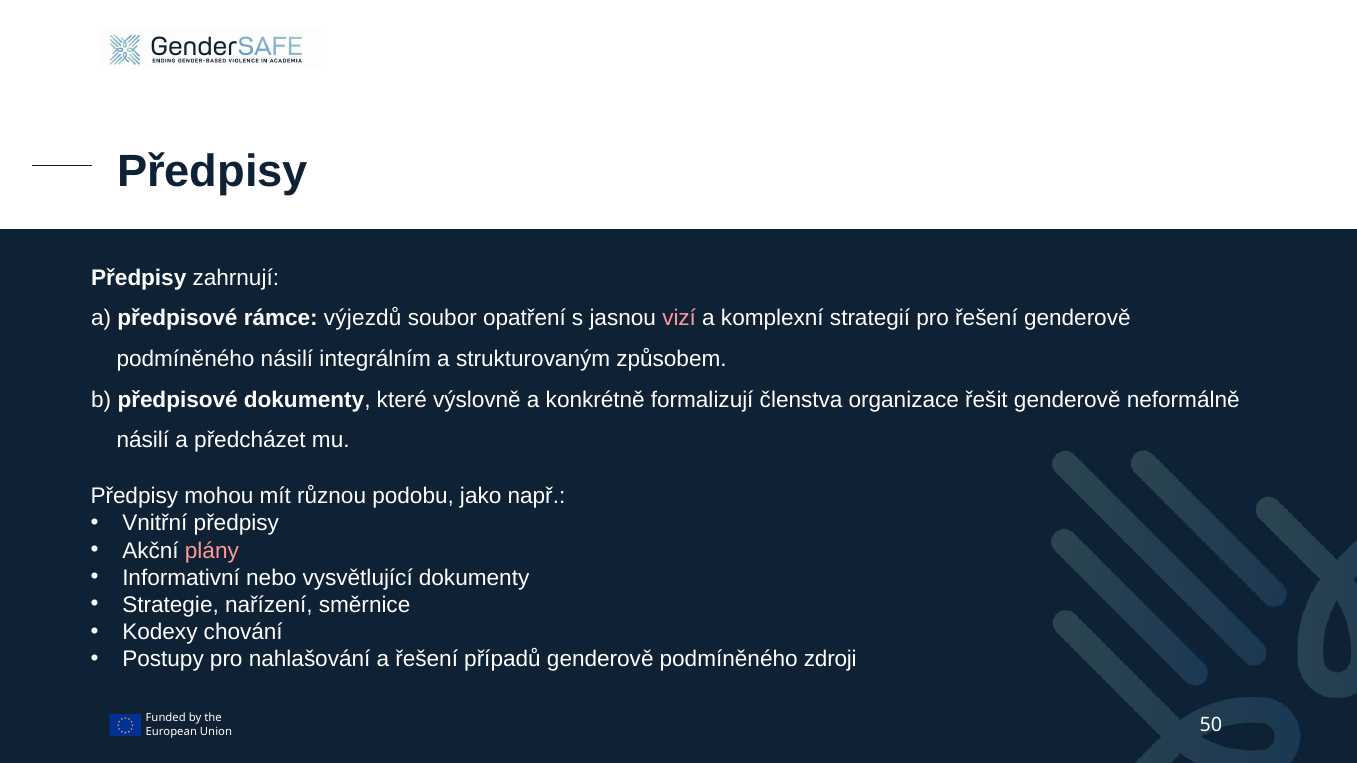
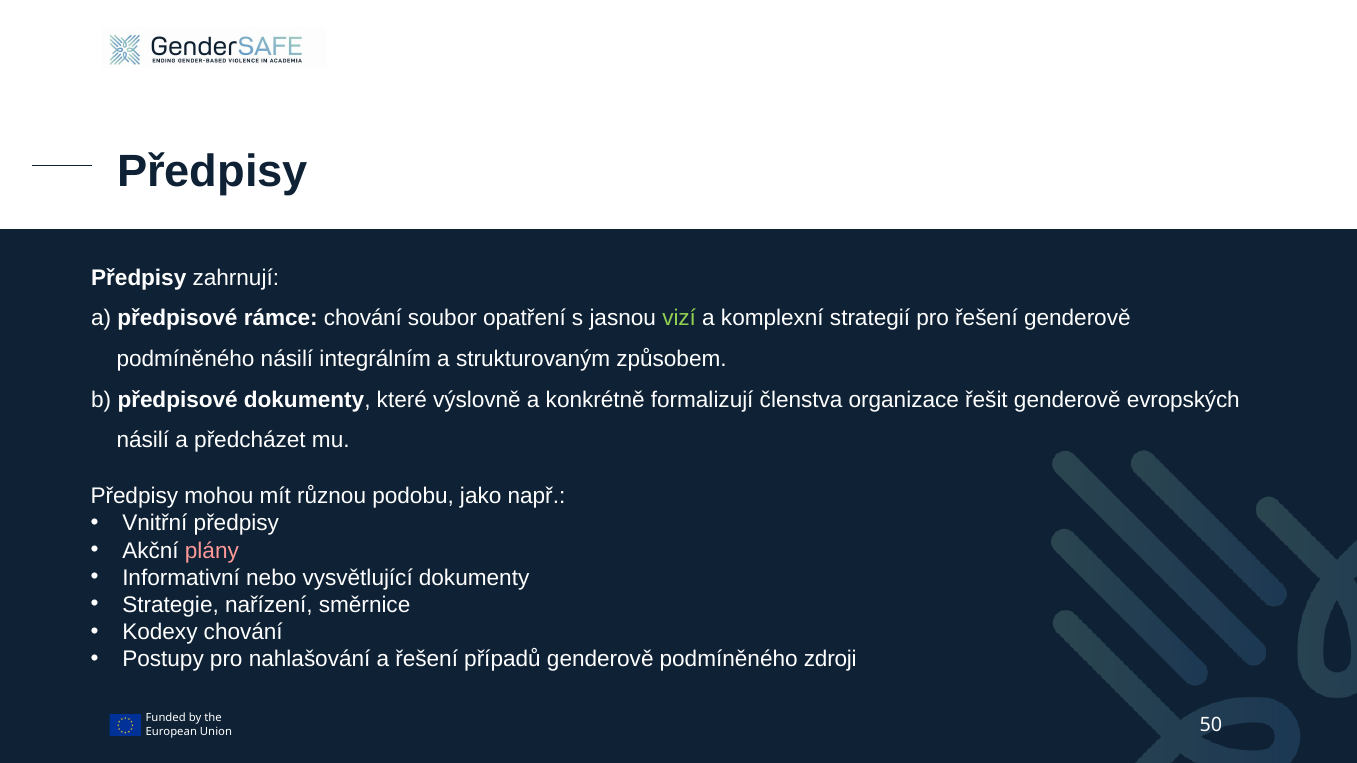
rámce výjezdů: výjezdů -> chování
vizí colour: pink -> light green
neformálně: neformálně -> evropských
